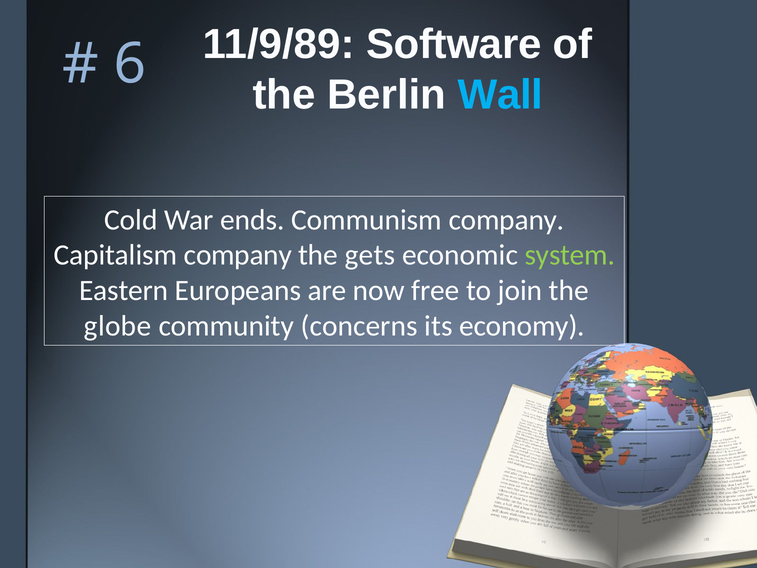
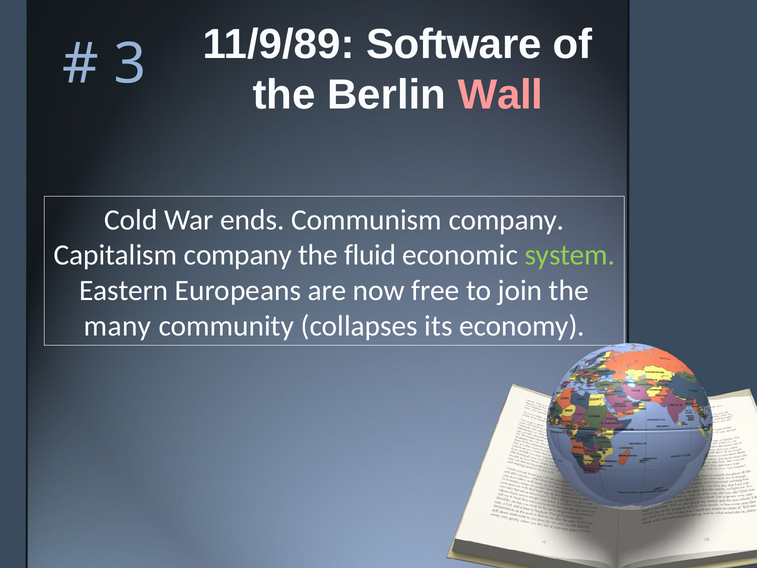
6: 6 -> 3
Wall colour: light blue -> pink
gets: gets -> fluid
globe: globe -> many
concerns: concerns -> collapses
